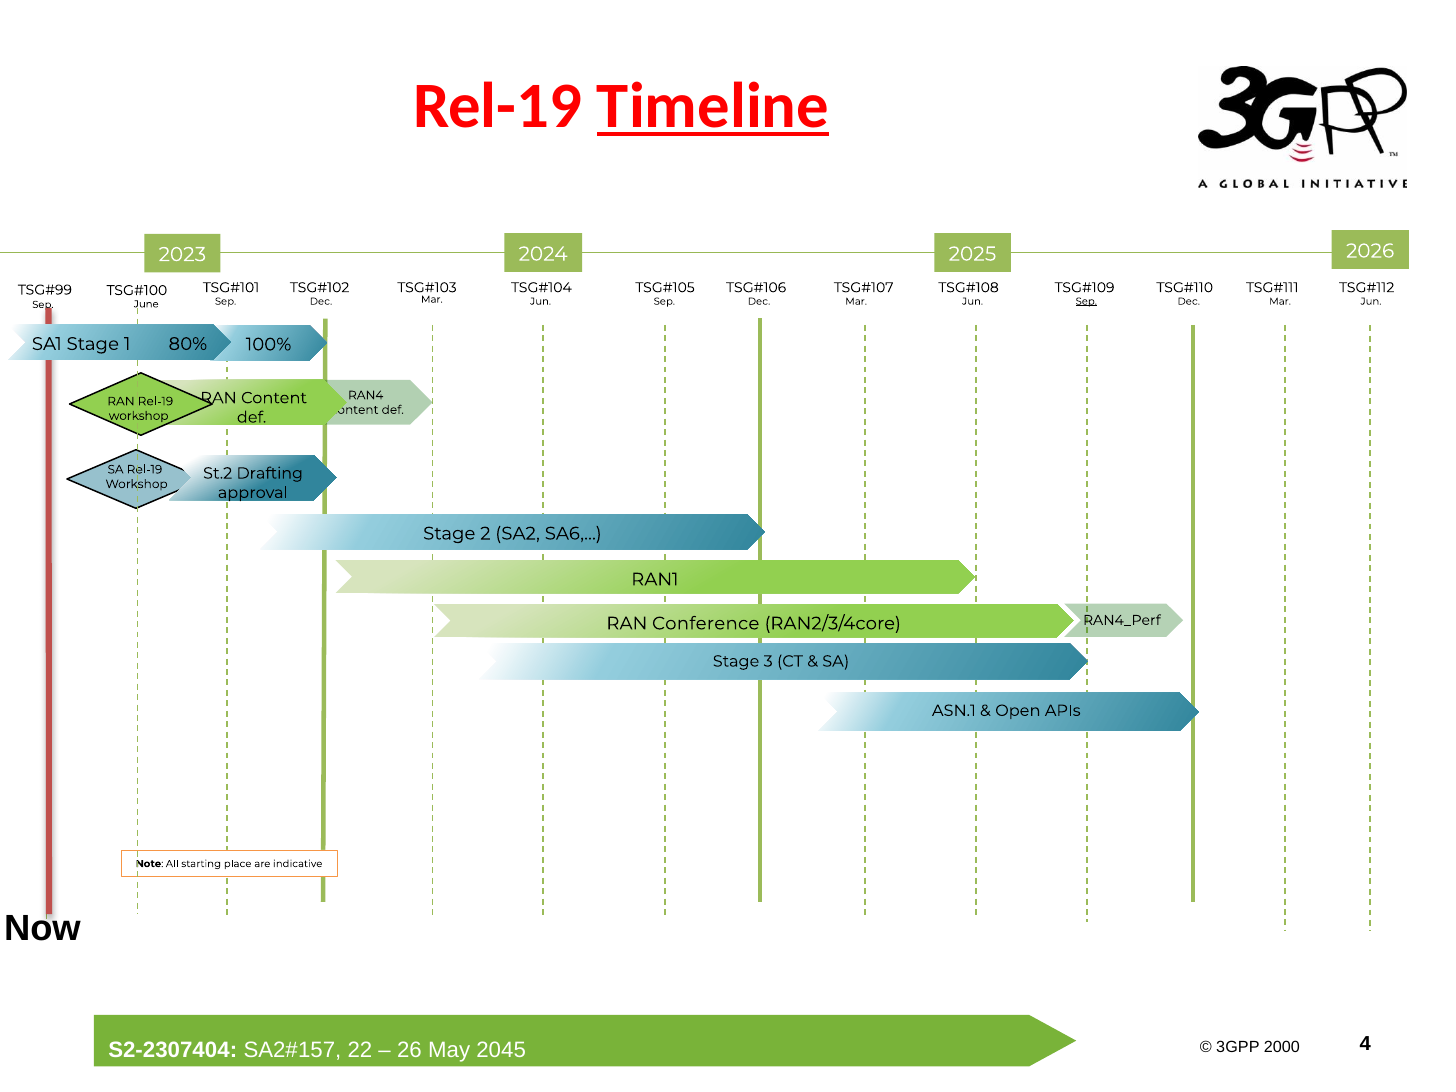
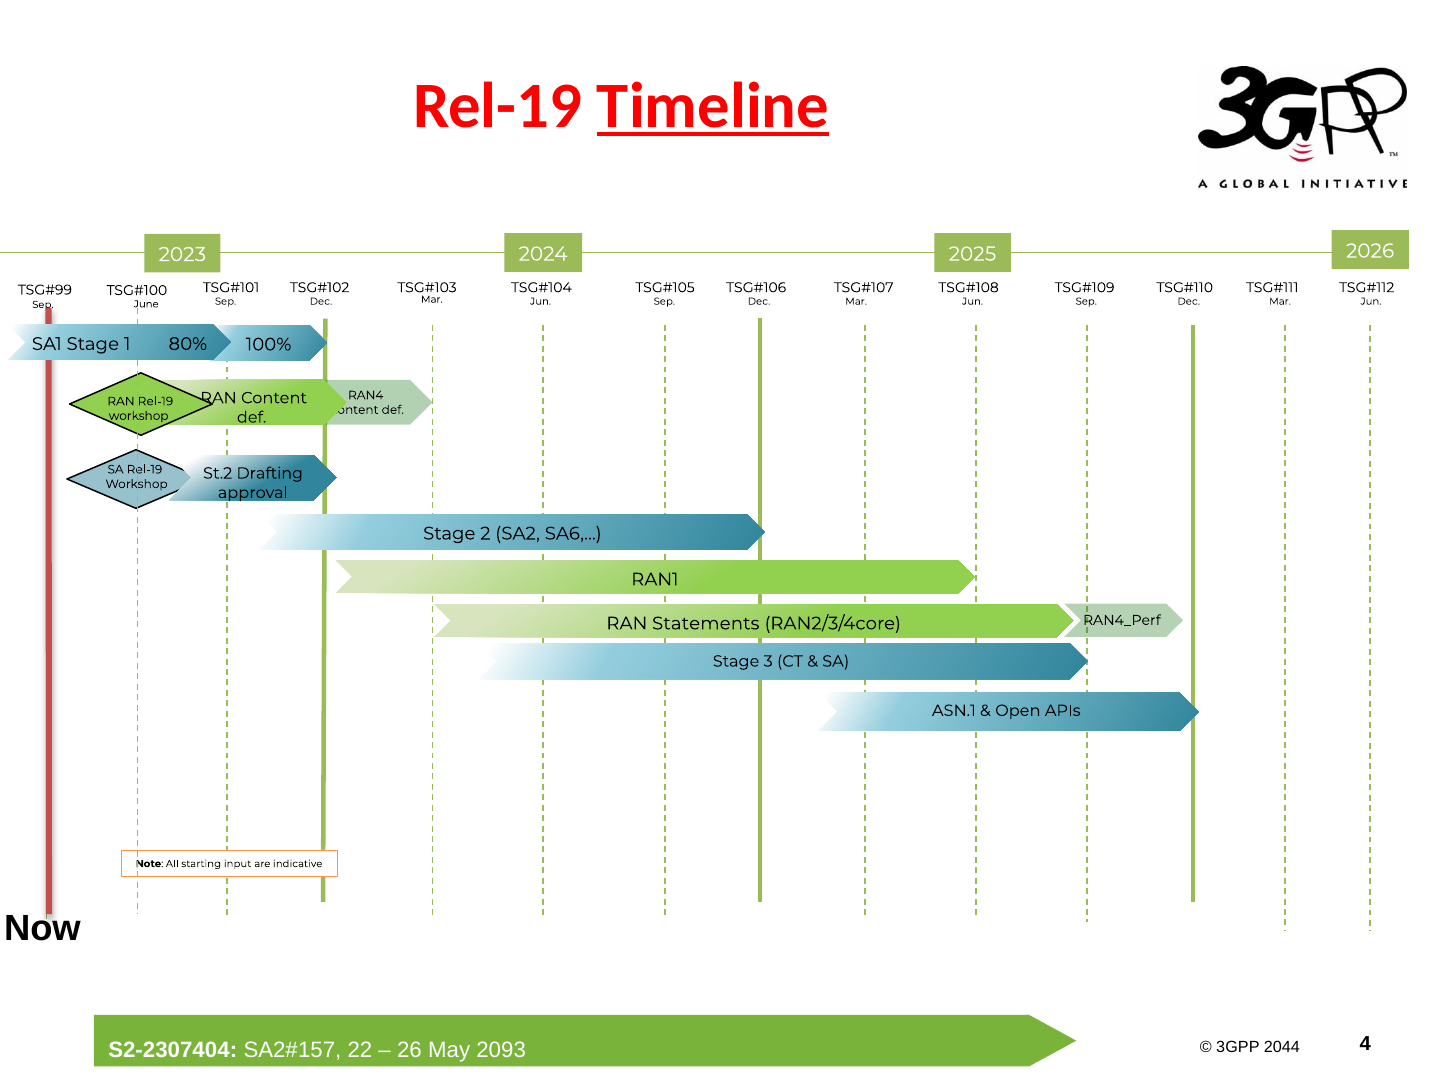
Sep at (1086, 301) underline: present -> none
Conference: Conference -> Statements
place: place -> input
2045: 2045 -> 2093
2000: 2000 -> 2044
